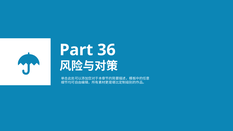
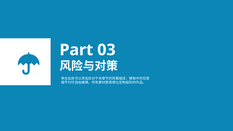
36: 36 -> 03
